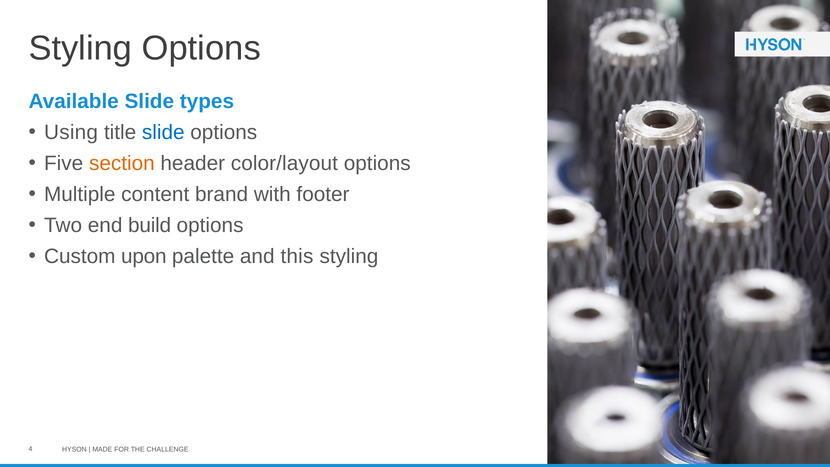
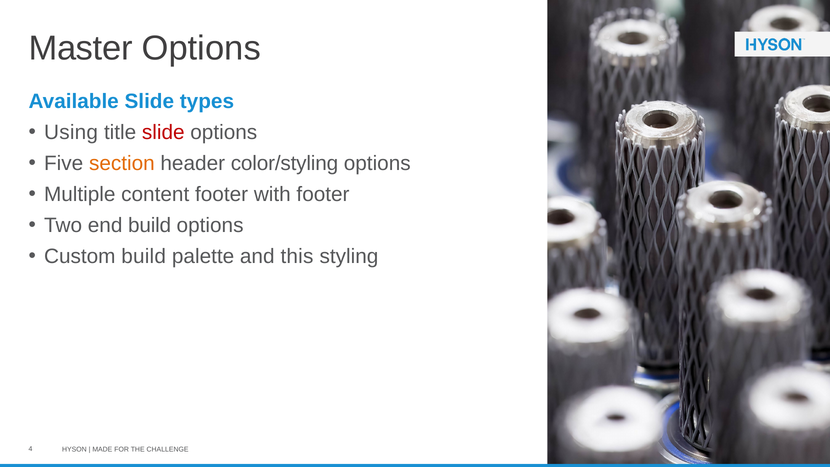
Styling at (80, 48): Styling -> Master
slide at (163, 132) colour: blue -> red
color/layout: color/layout -> color/styling
content brand: brand -> footer
Custom upon: upon -> build
